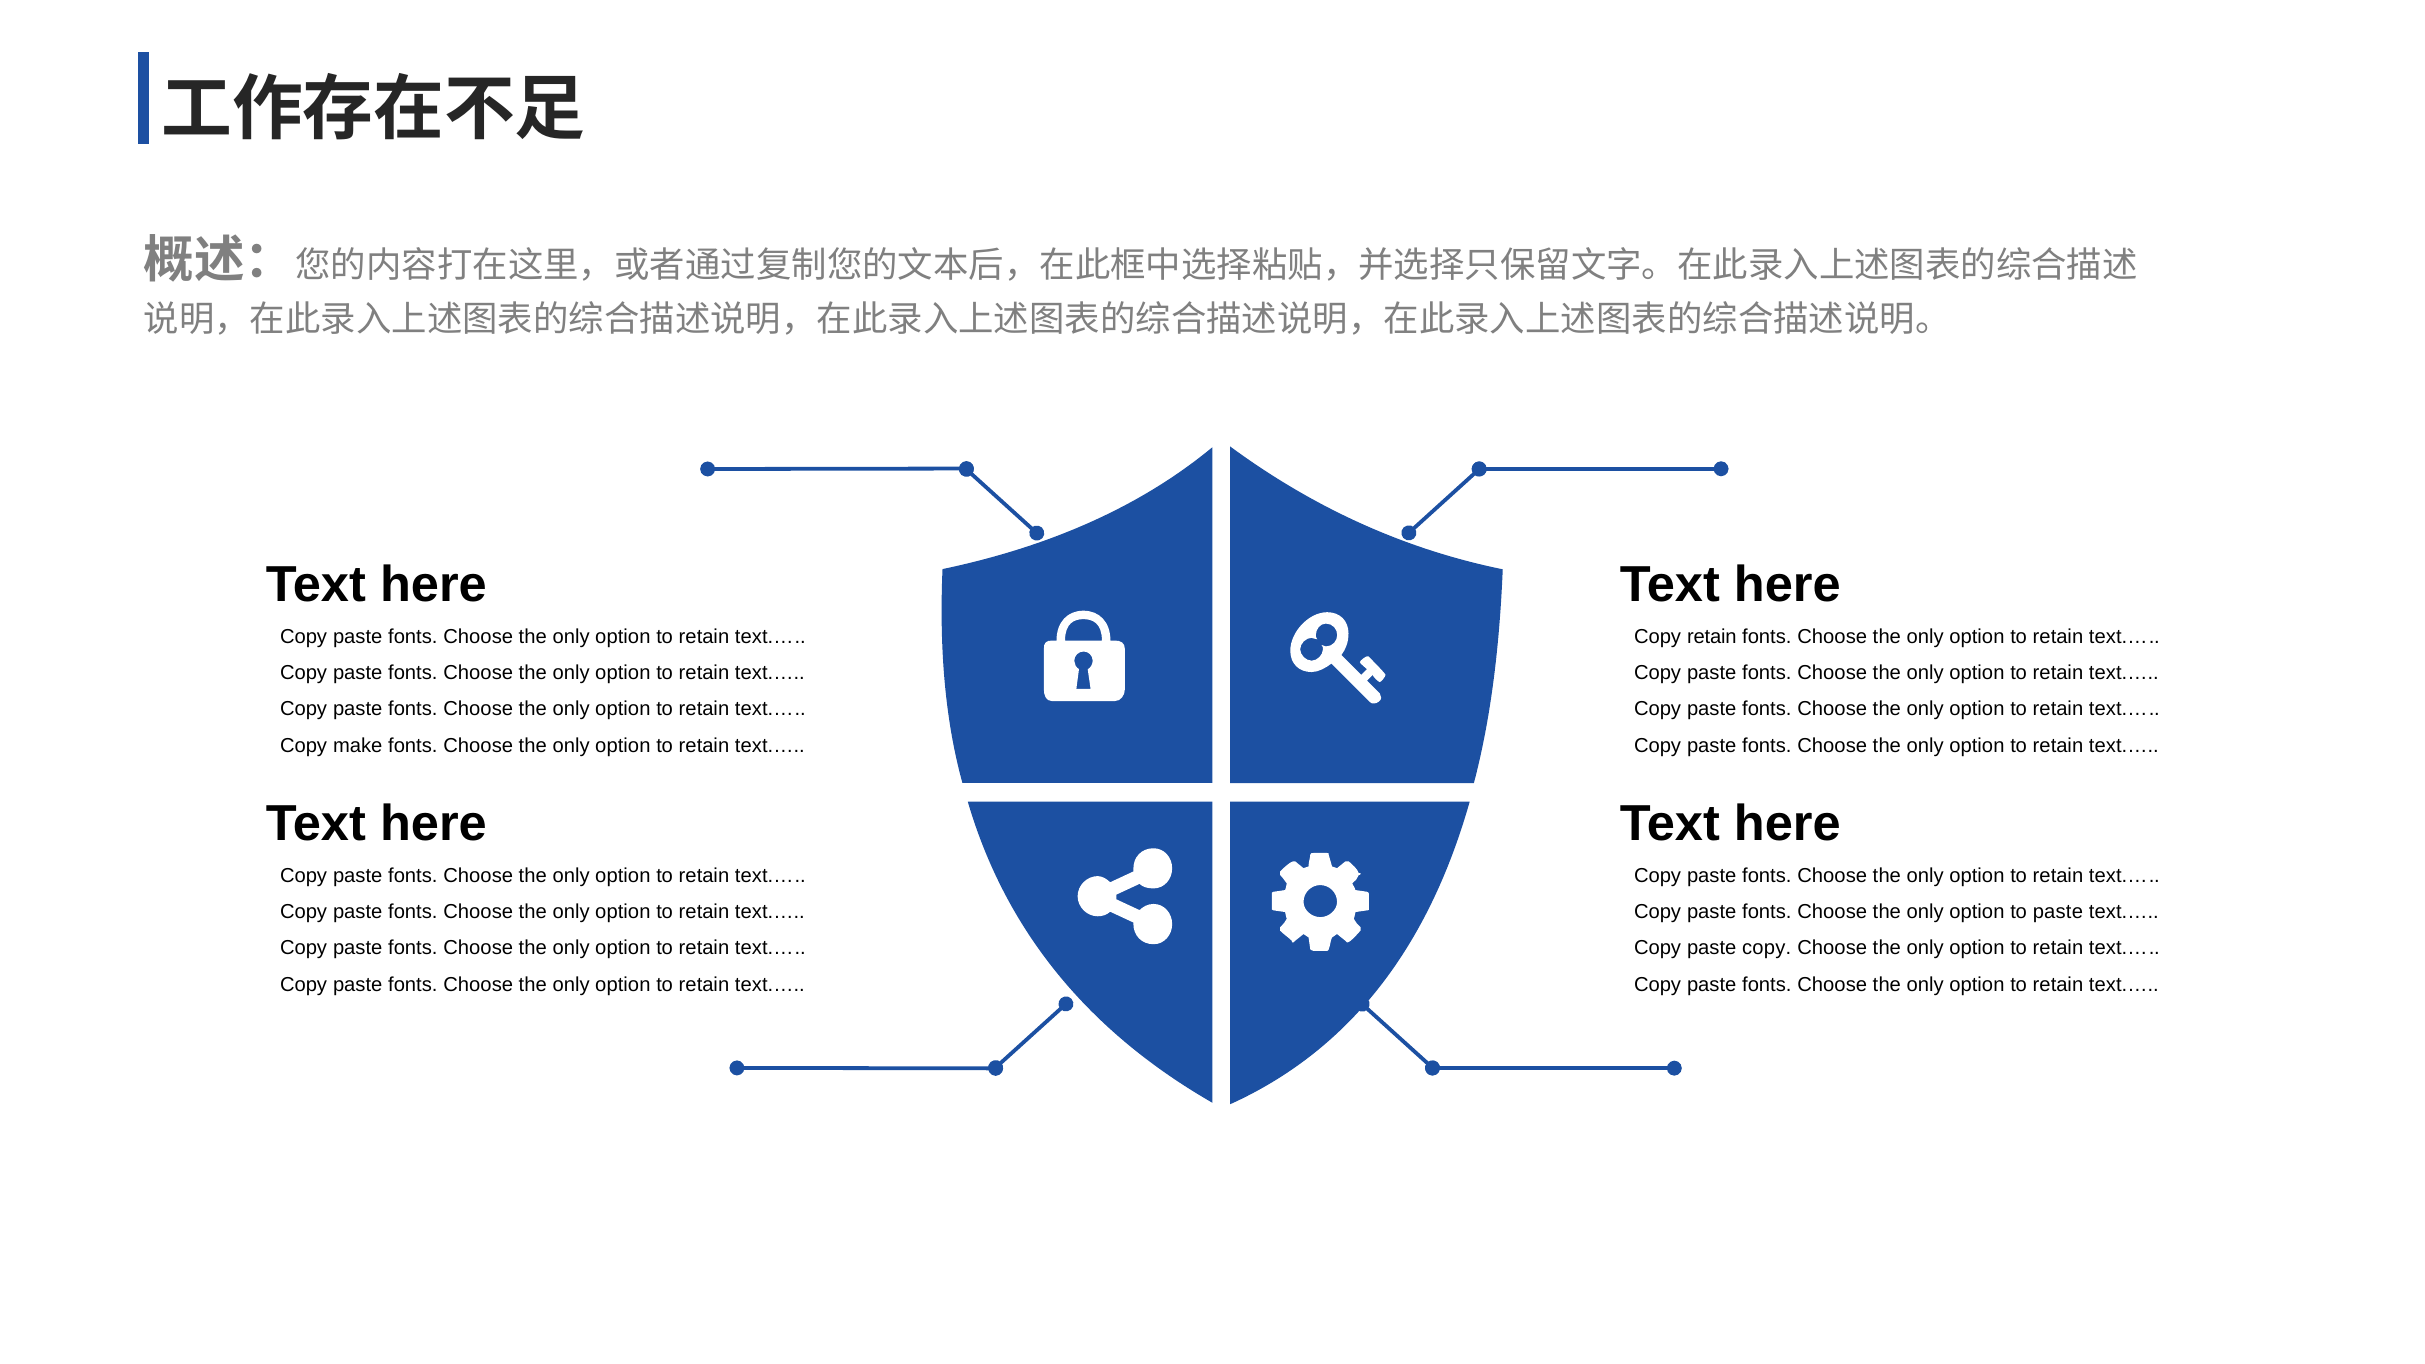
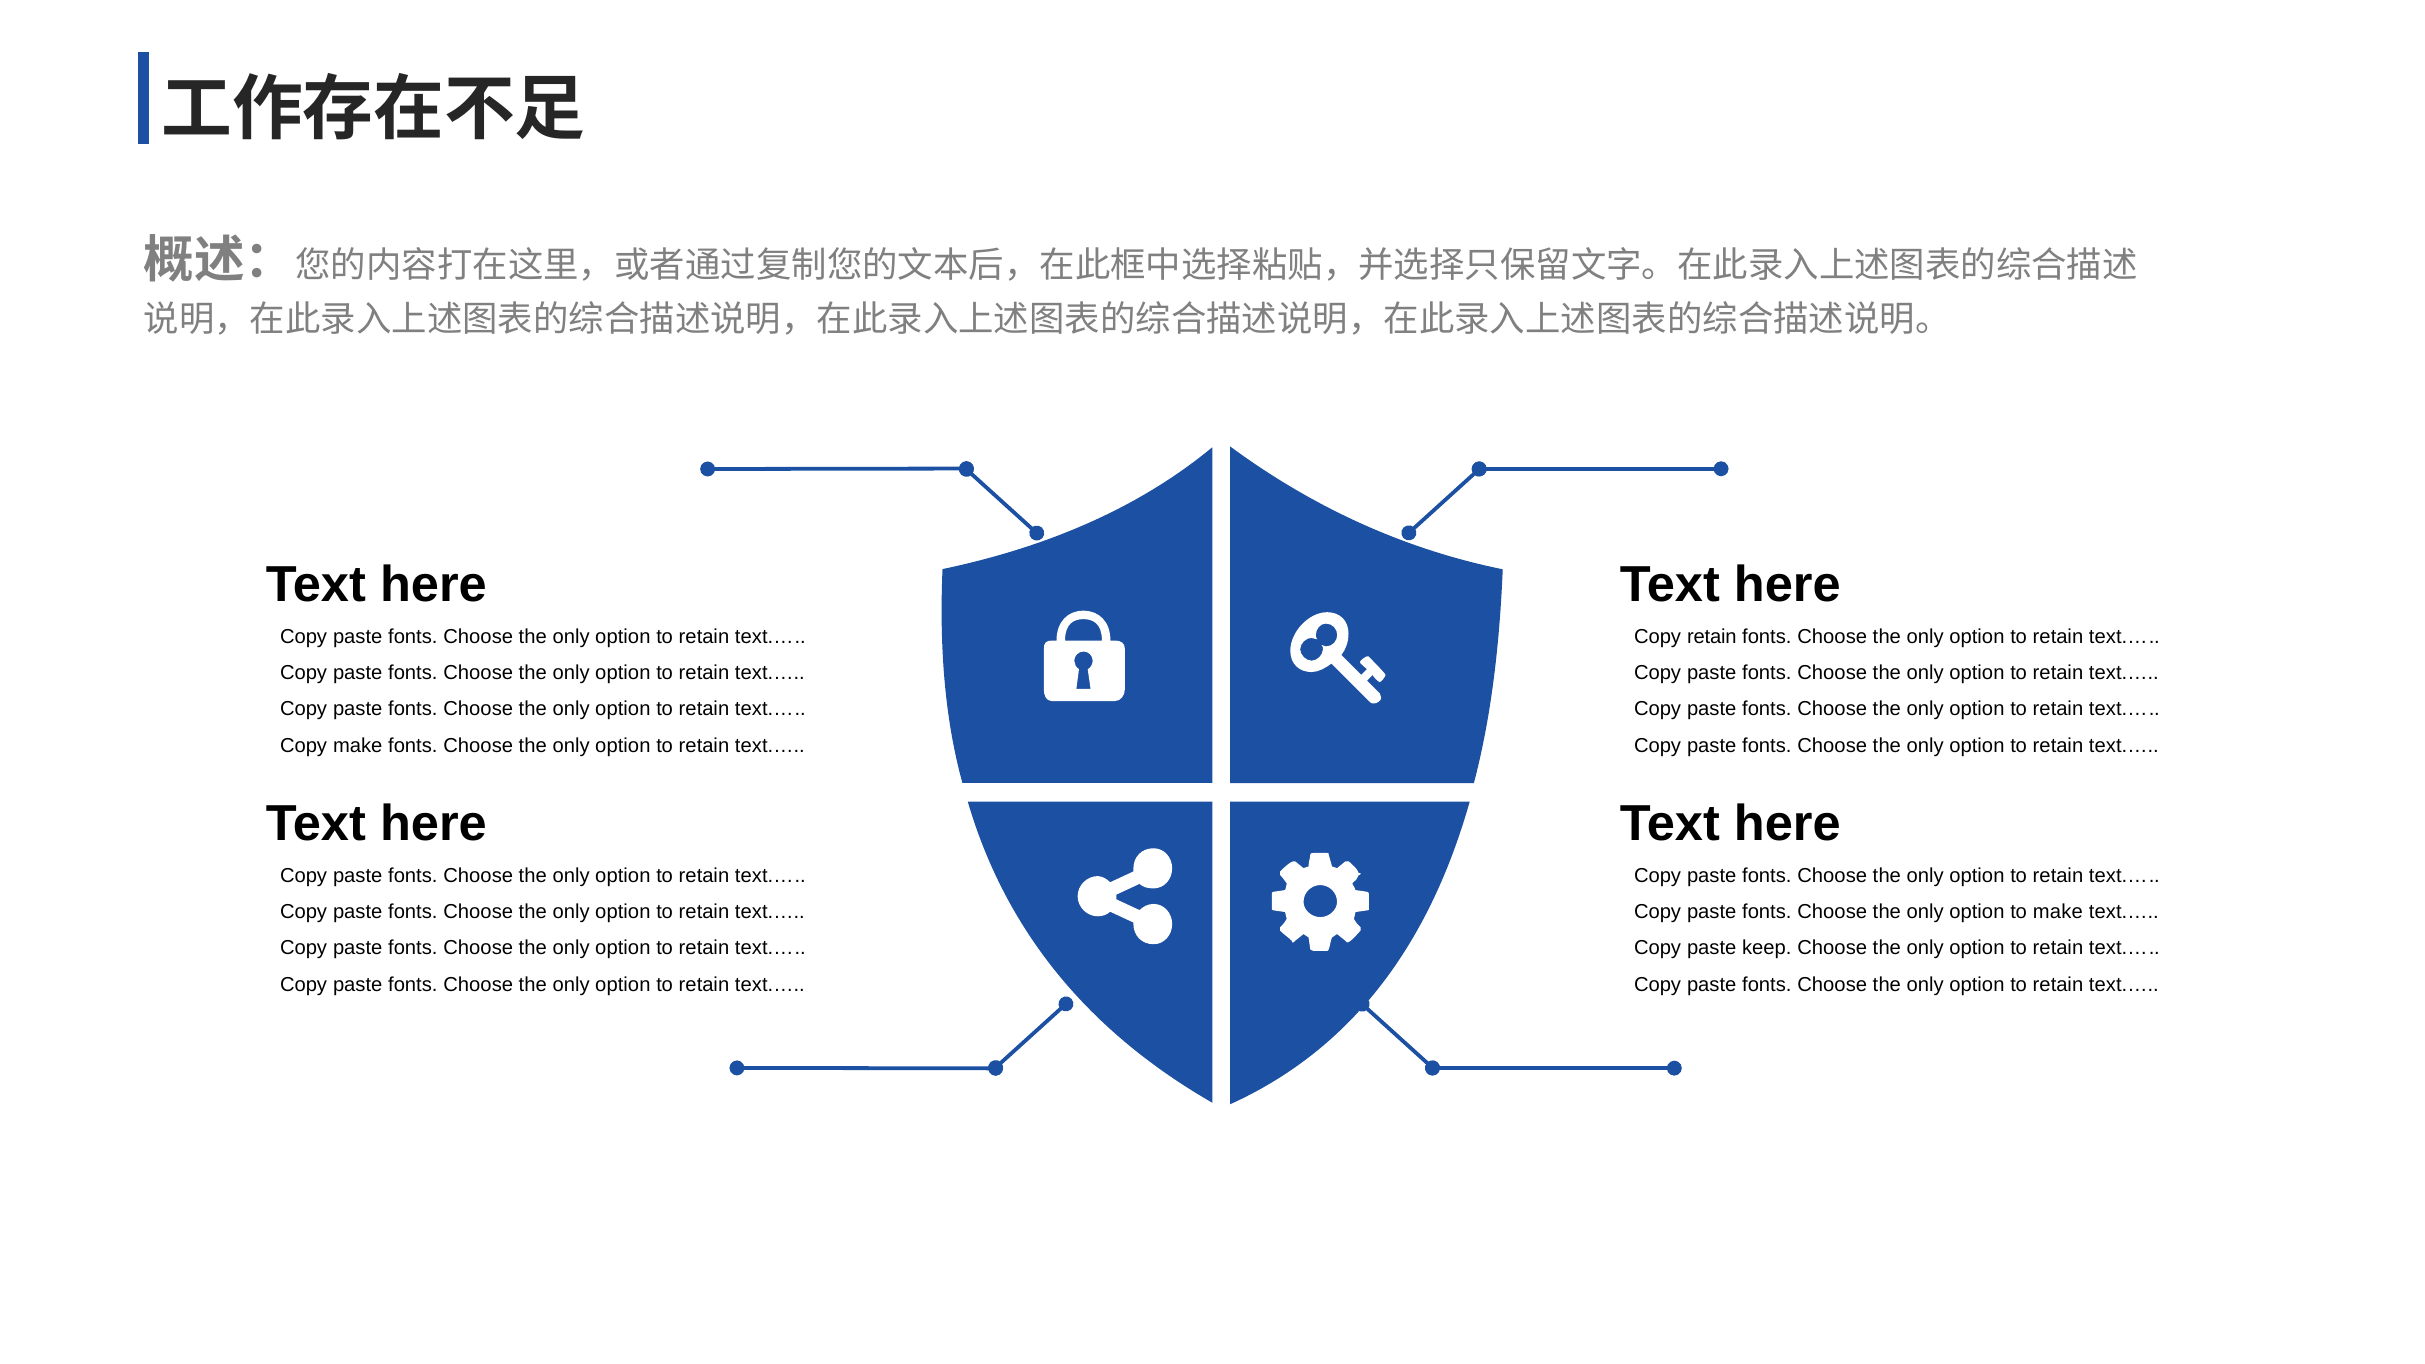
to paste: paste -> make
paste copy: copy -> keep
